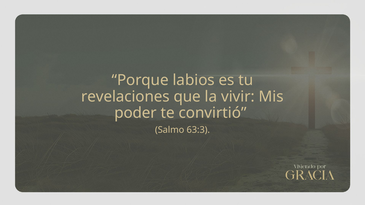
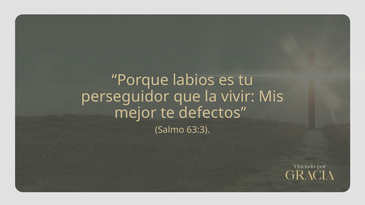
revelaciones: revelaciones -> perseguidor
poder: poder -> mejor
convirtió: convirtió -> defectos
